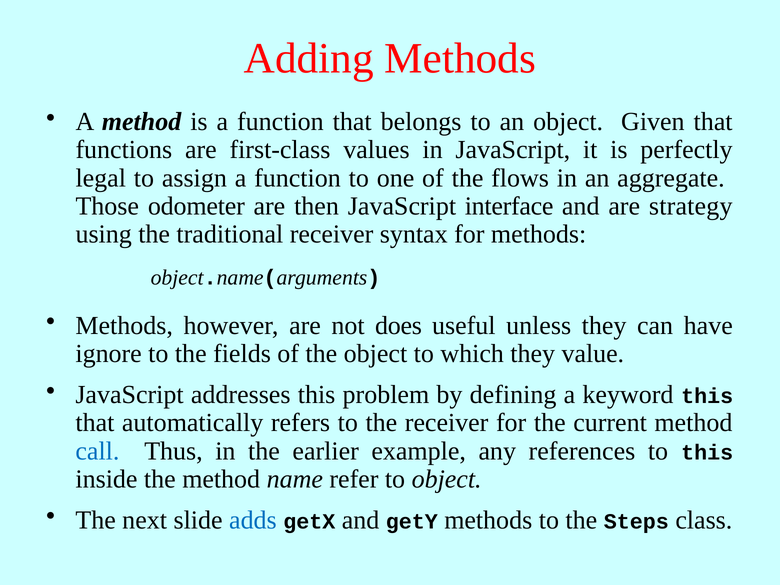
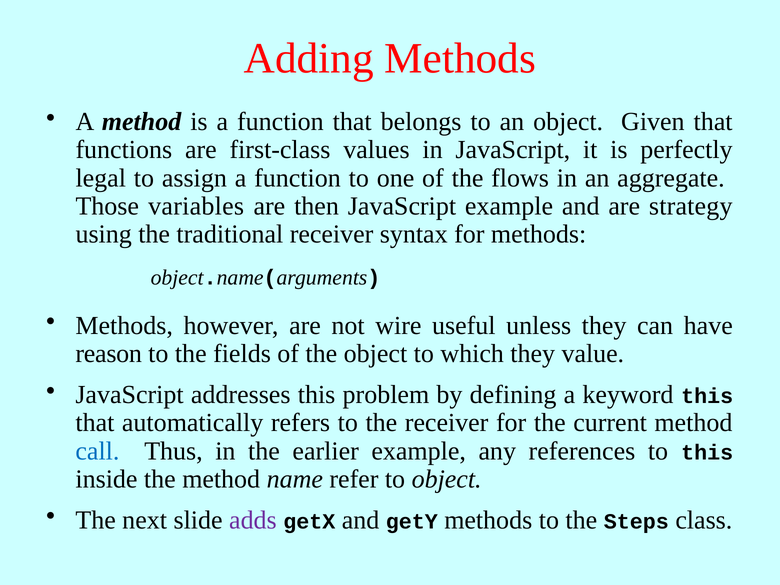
odometer: odometer -> variables
JavaScript interface: interface -> example
does: does -> wire
ignore: ignore -> reason
adds colour: blue -> purple
